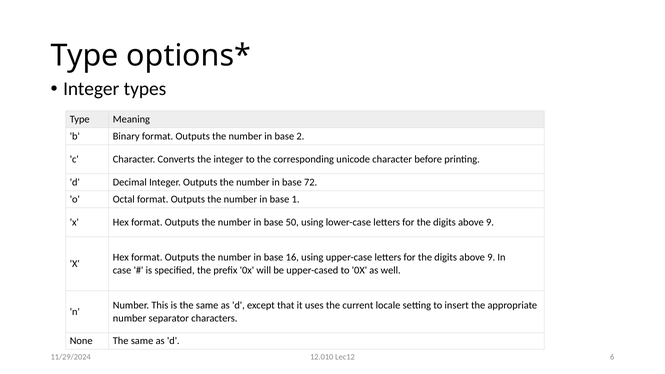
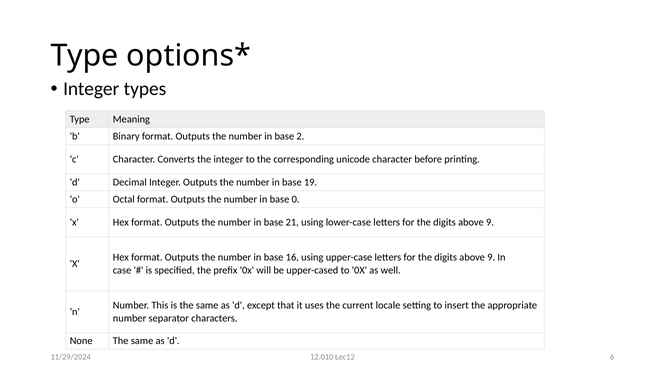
72: 72 -> 19
1: 1 -> 0
50: 50 -> 21
